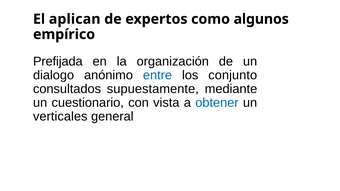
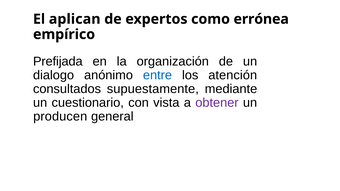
algunos: algunos -> errónea
conjunto: conjunto -> atención
obtener colour: blue -> purple
verticales: verticales -> producen
